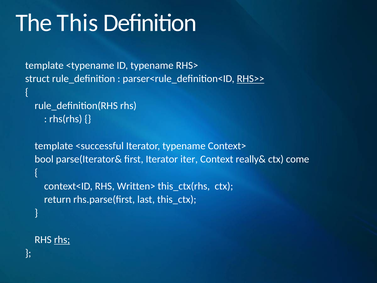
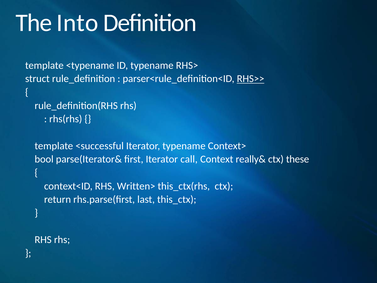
This: This -> Into
iter: iter -> call
come: come -> these
rhs at (62, 240) underline: present -> none
